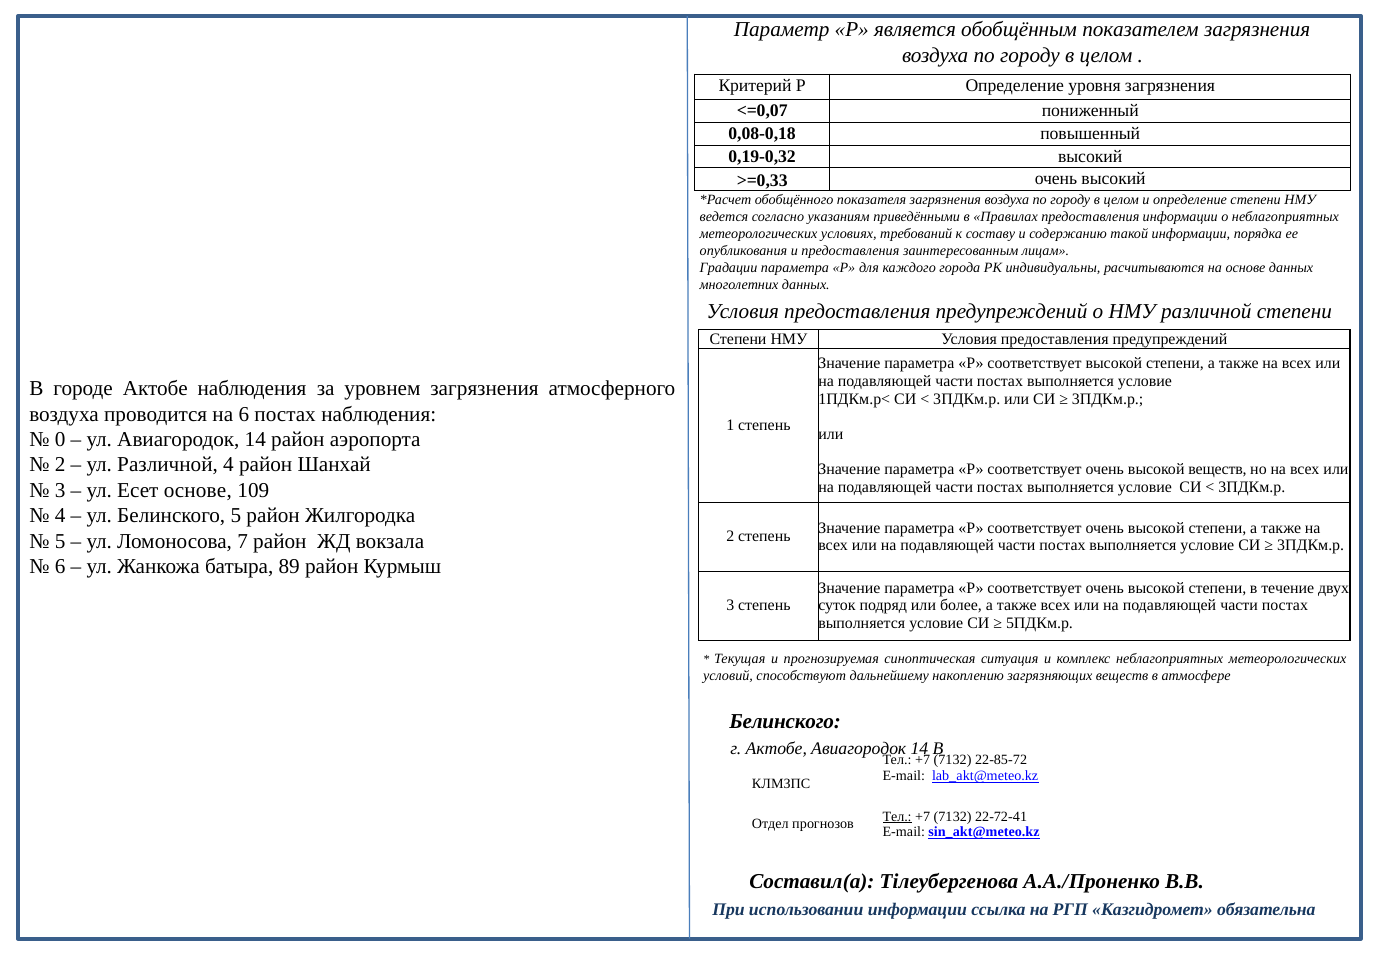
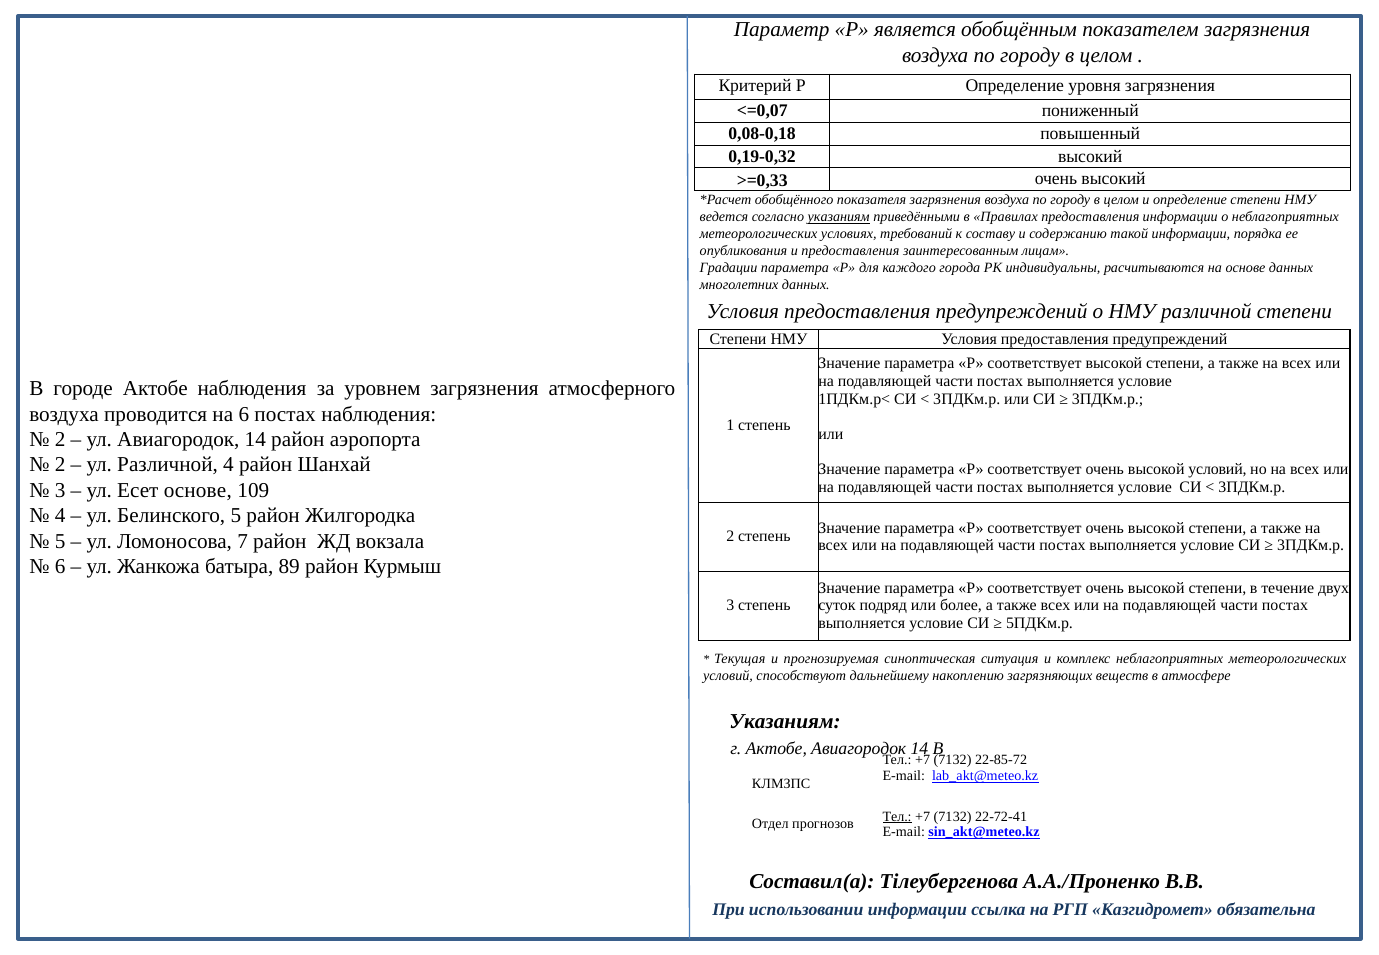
указаниям at (839, 217) underline: none -> present
0 at (60, 439): 0 -> 2
высокой веществ: веществ -> условий
Белинского at (785, 722): Белинского -> Указаниям
